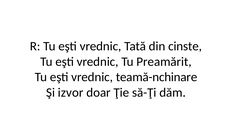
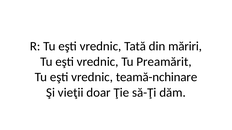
cinste: cinste -> măriri
izvor: izvor -> vieţii
